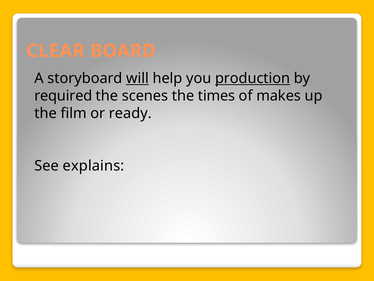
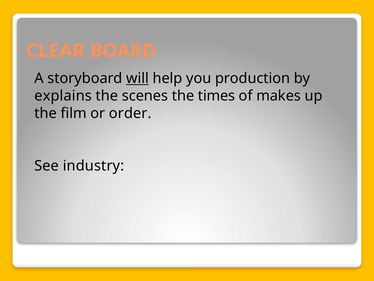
production underline: present -> none
required: required -> explains
ready: ready -> order
explains: explains -> industry
